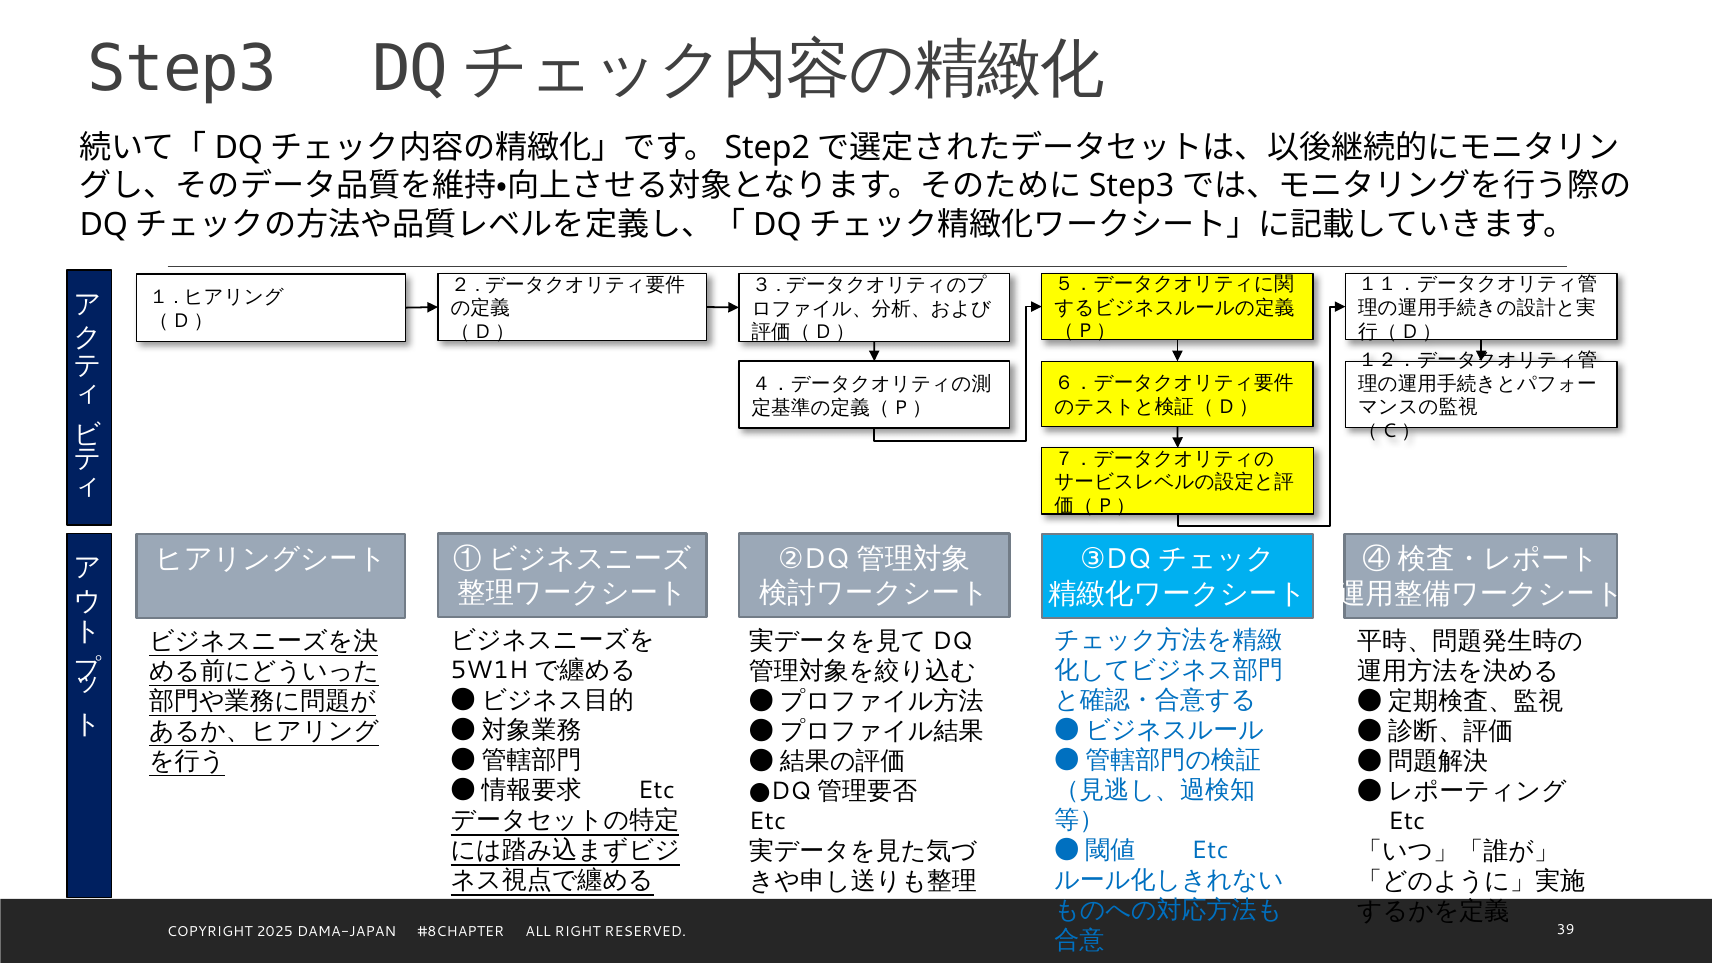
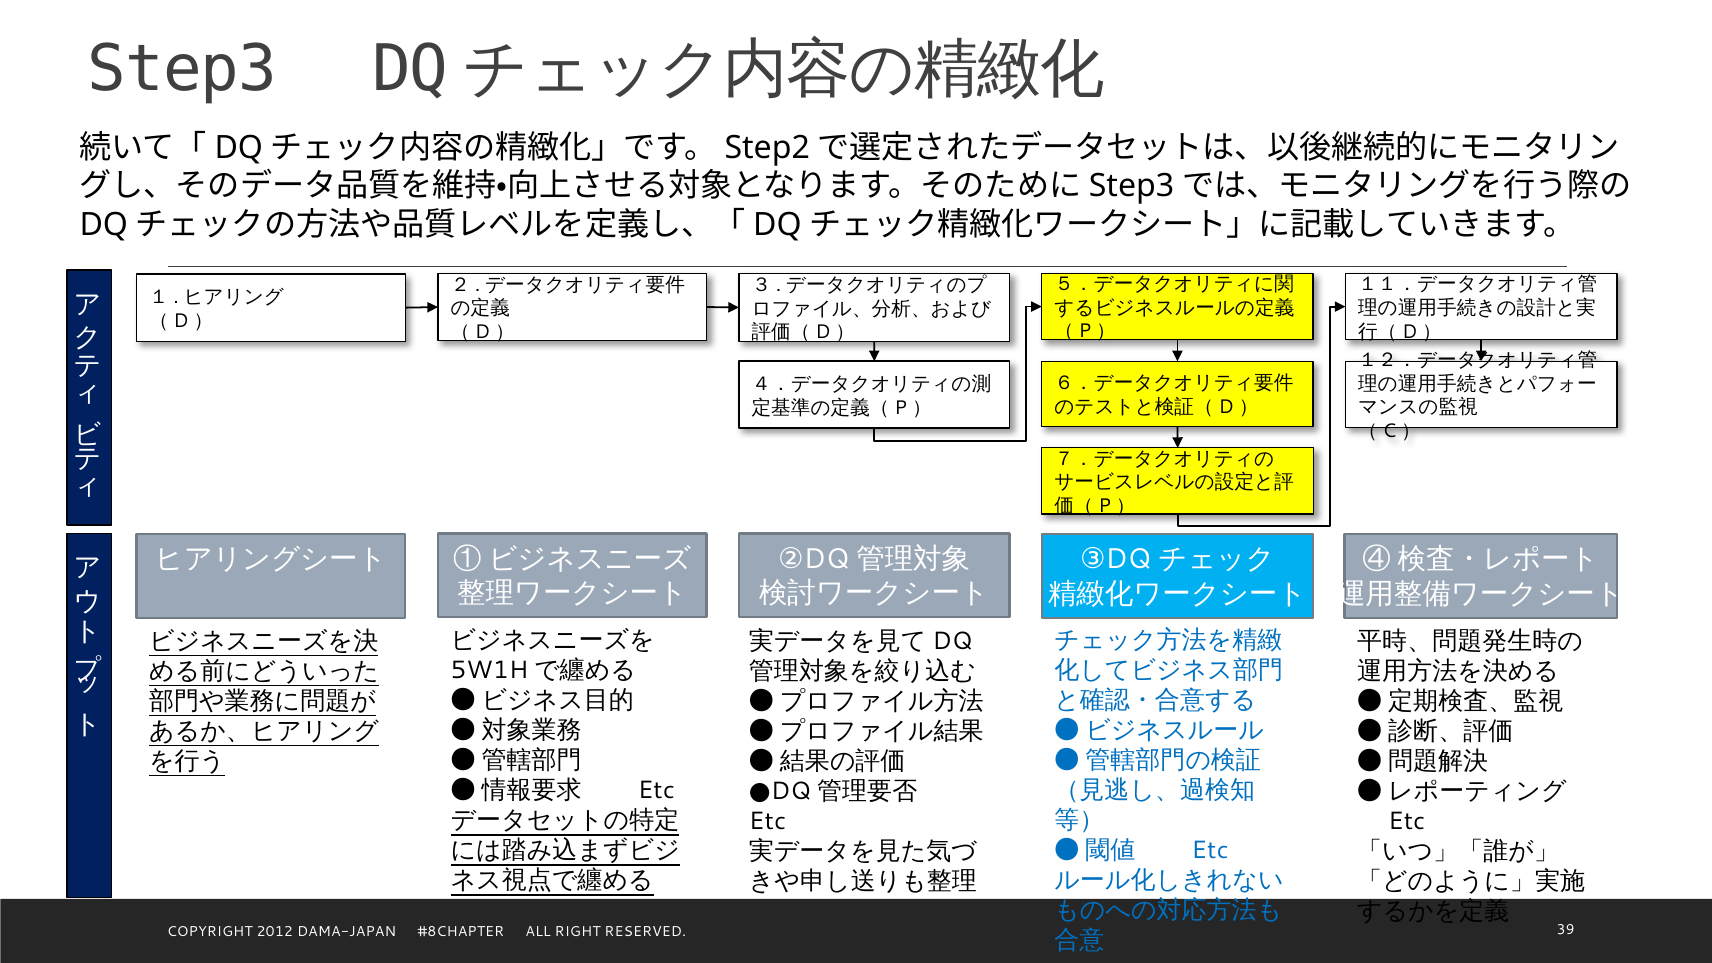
2025: 2025 -> 2012
